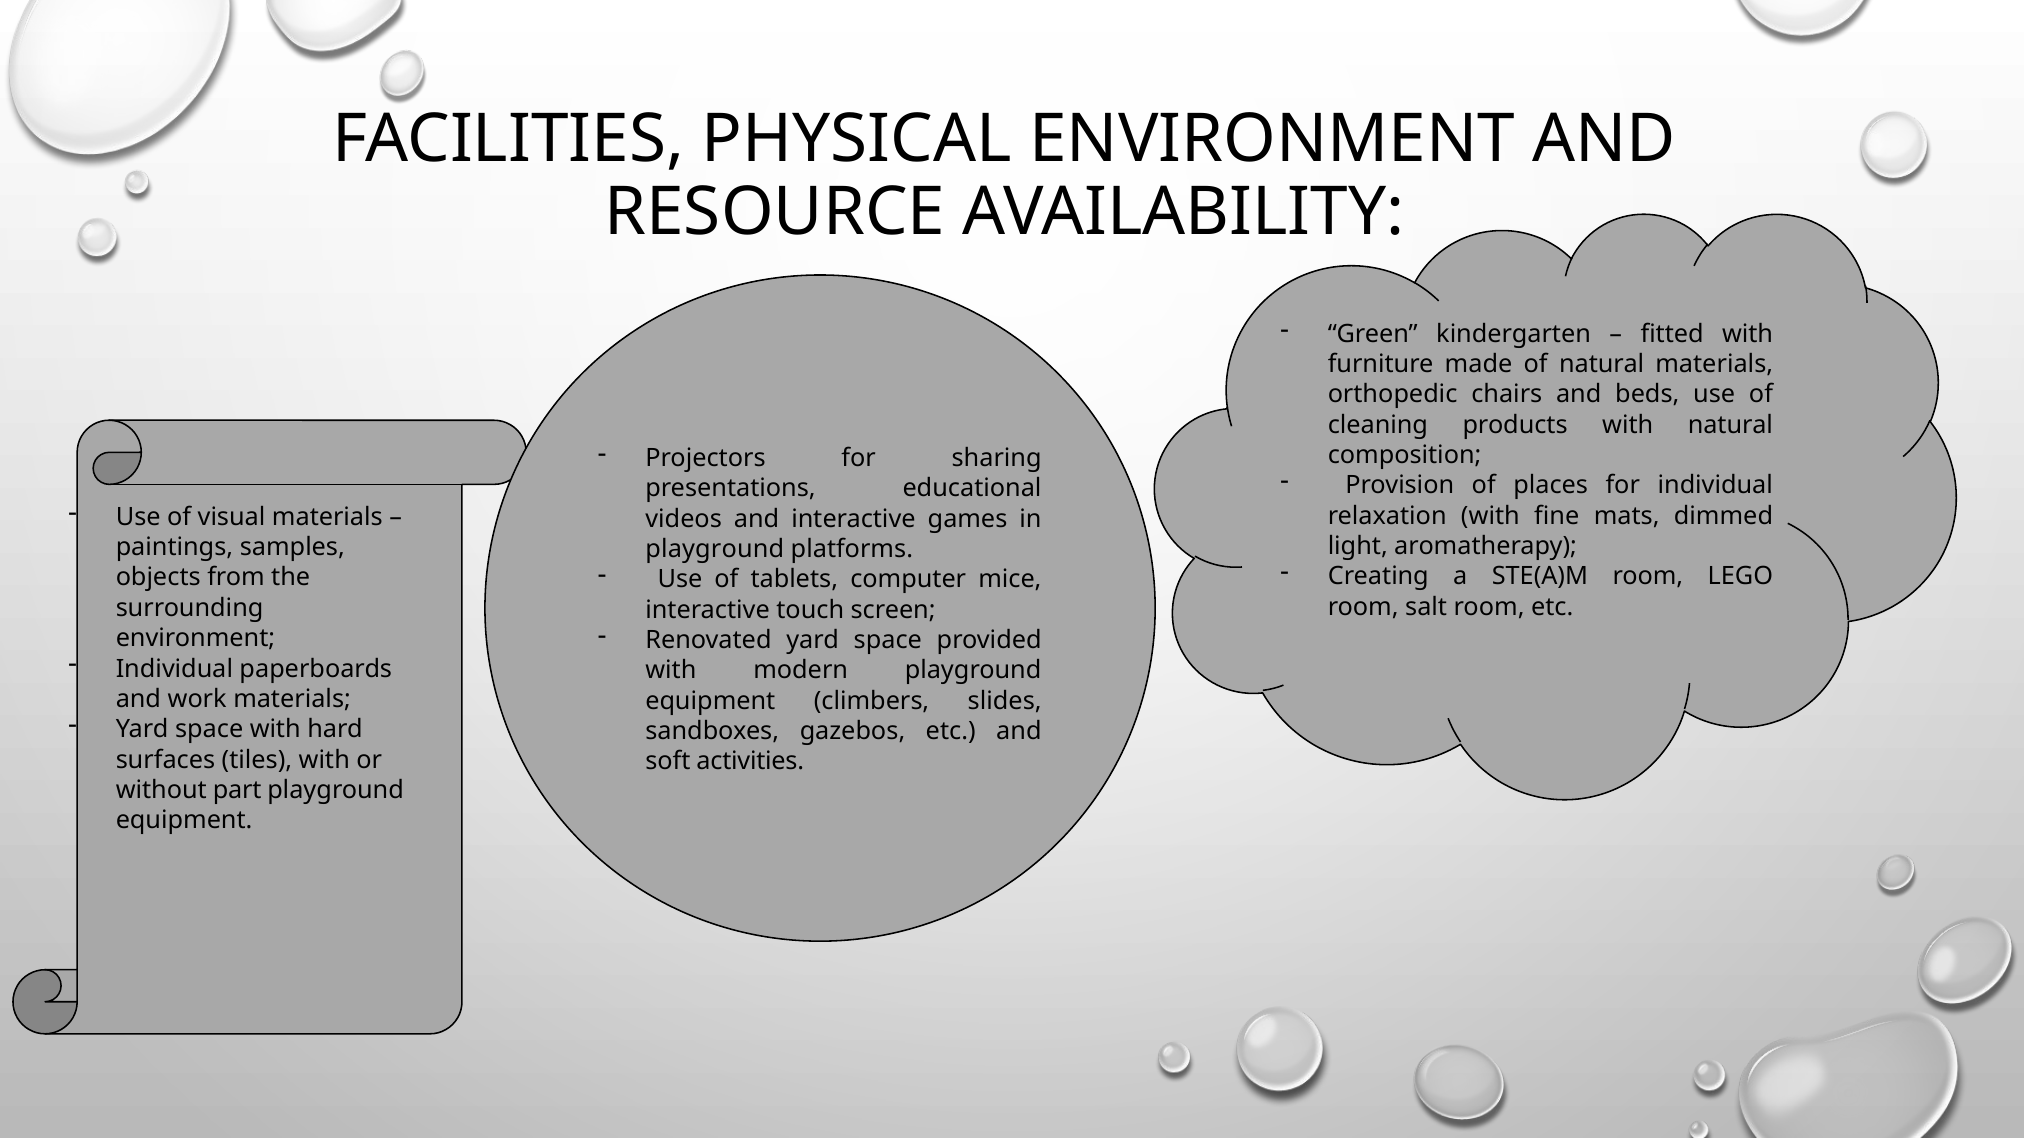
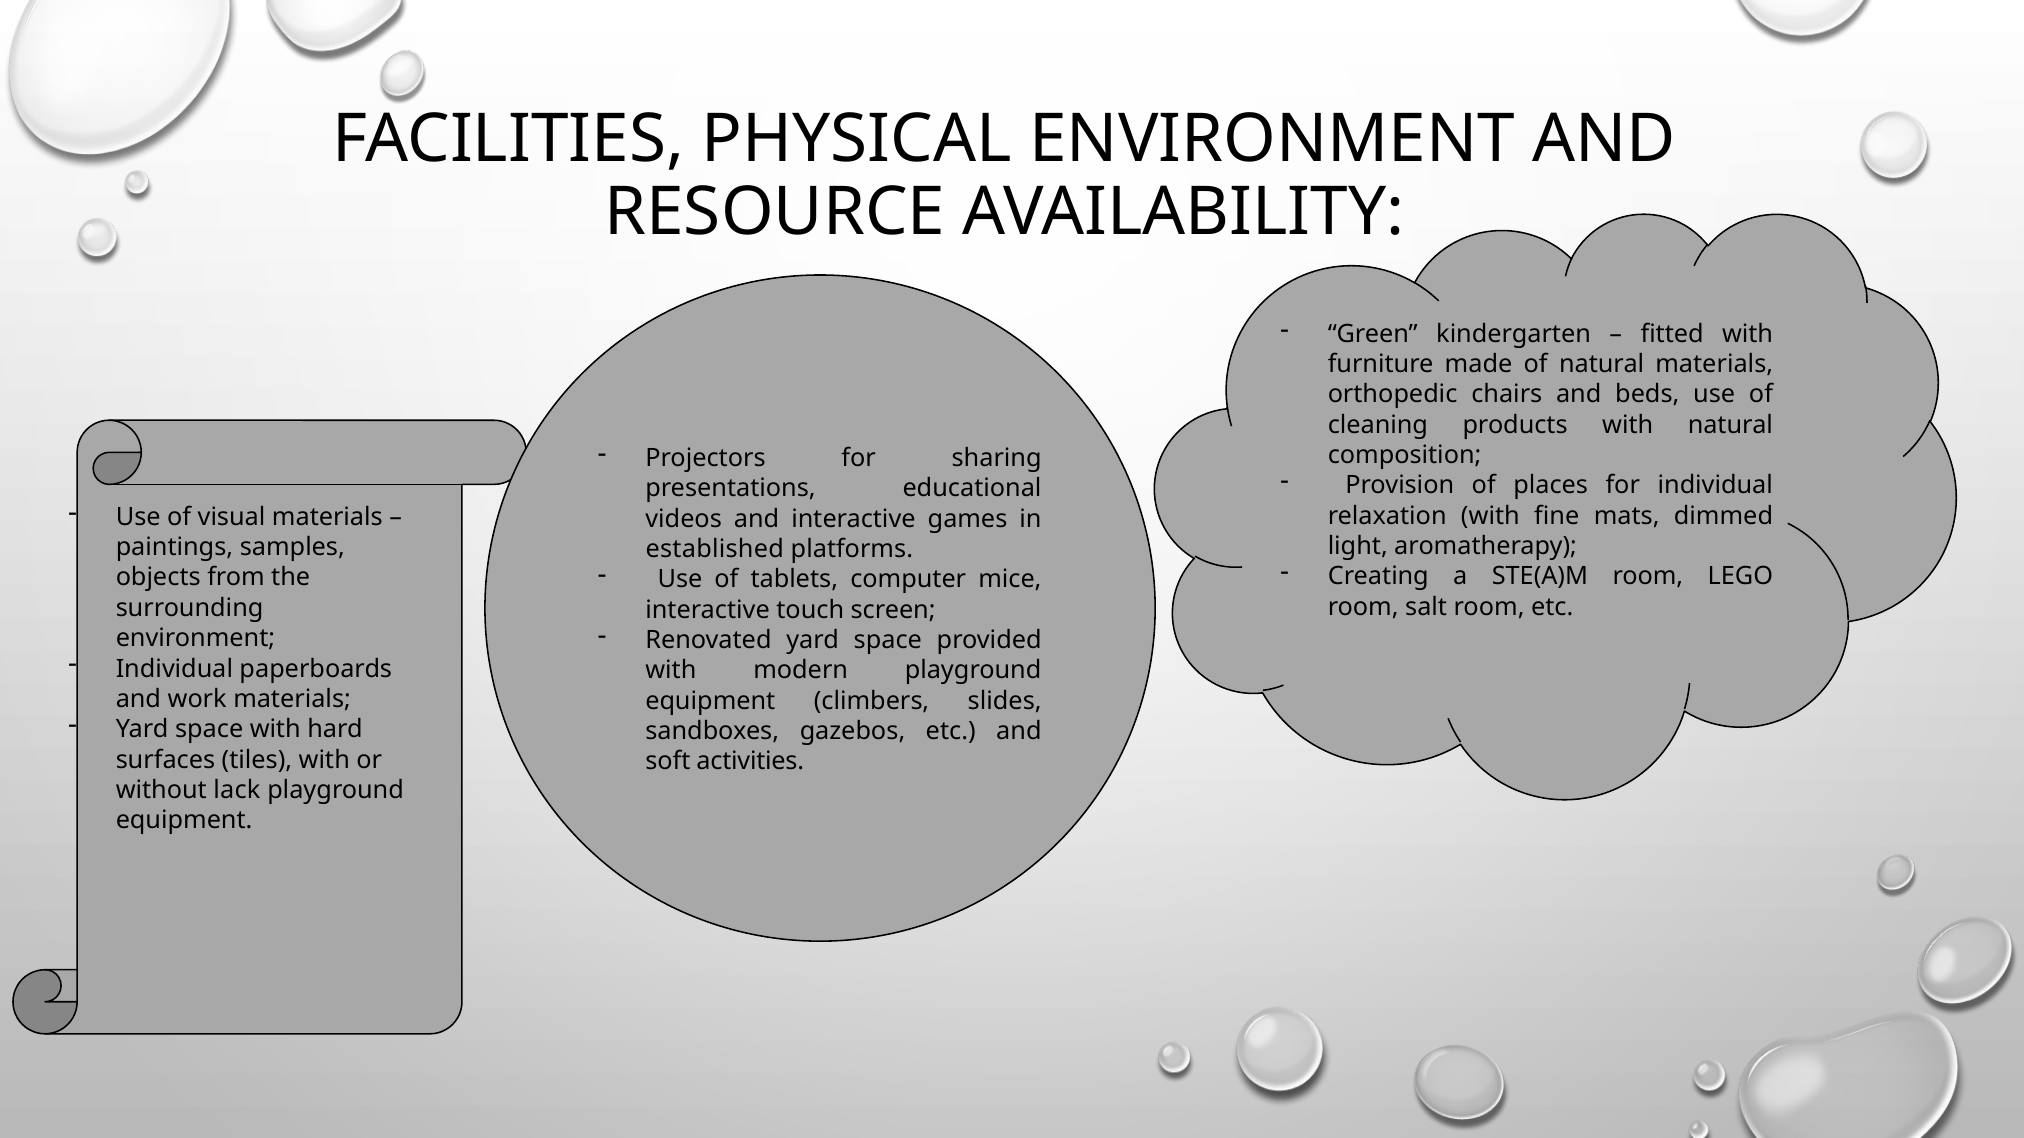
playground at (715, 549): playground -> established
part: part -> lack
